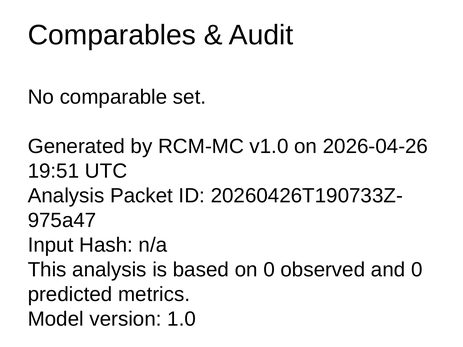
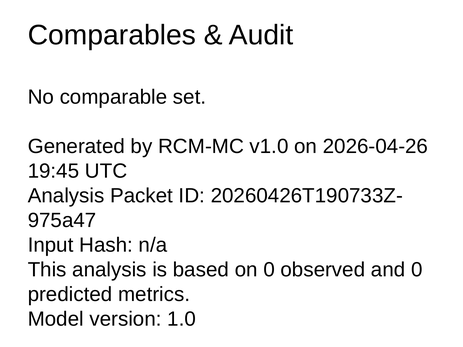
19:51: 19:51 -> 19:45
